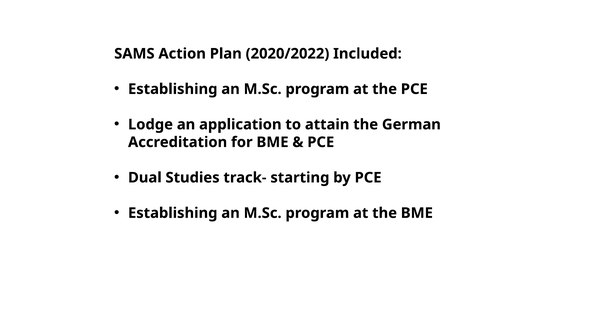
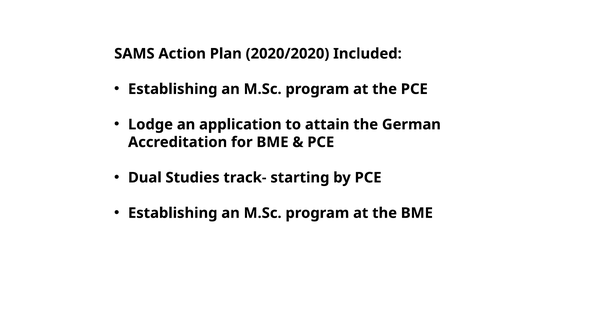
2020/2022: 2020/2022 -> 2020/2020
